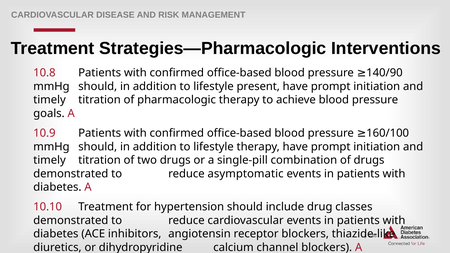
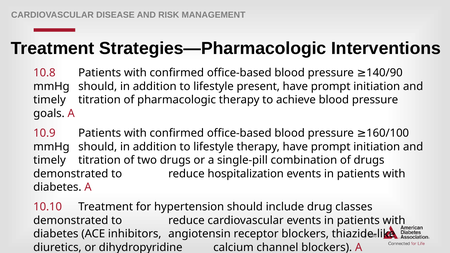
asymptomatic: asymptomatic -> hospitalization
